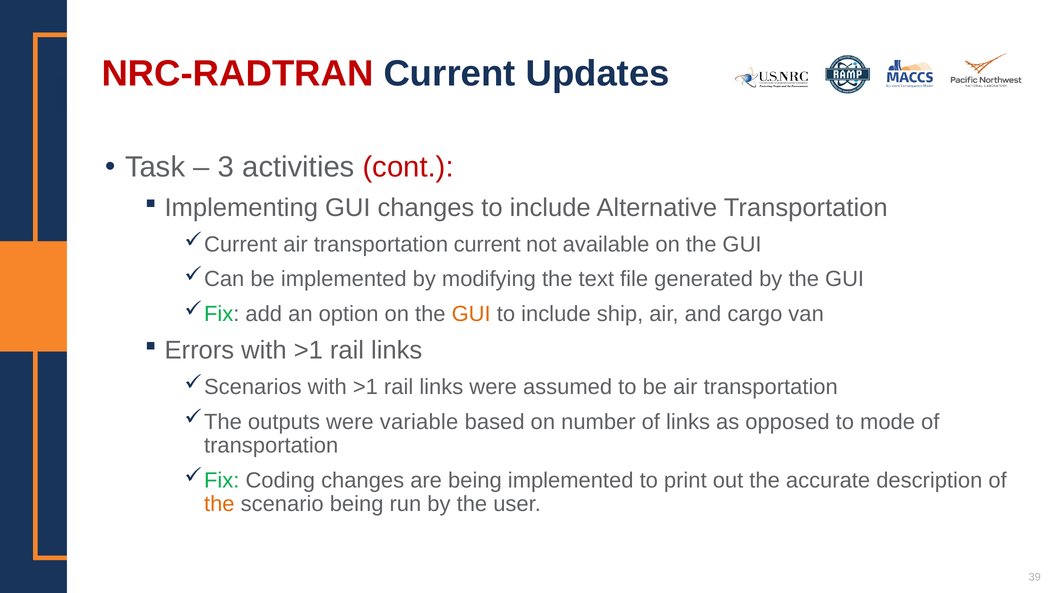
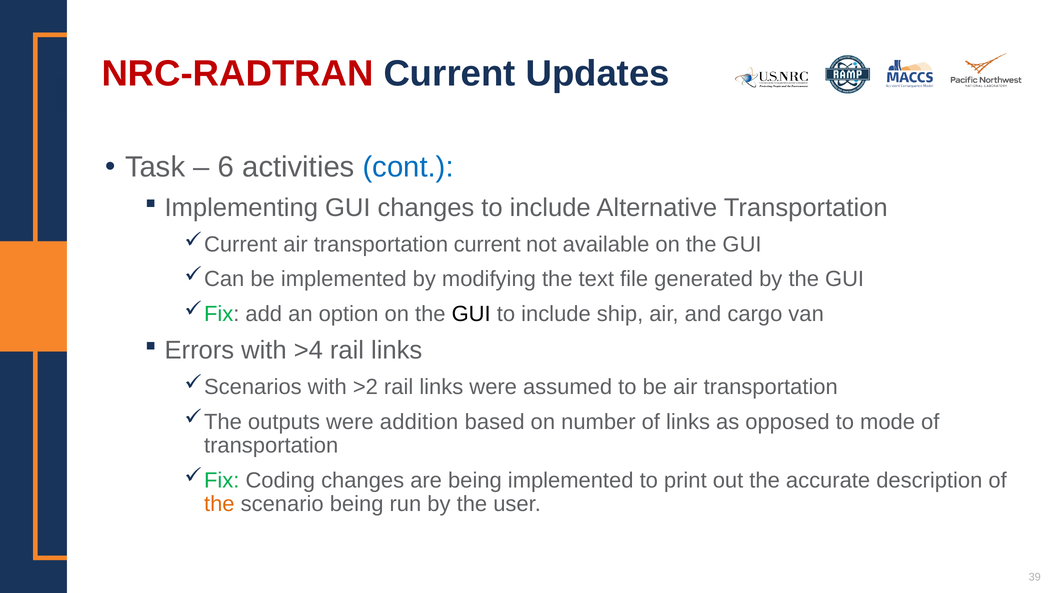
3: 3 -> 6
cont colour: red -> blue
GUI at (471, 314) colour: orange -> black
Errors with >1: >1 -> >4
>1 at (365, 387): >1 -> >2
variable: variable -> addition
